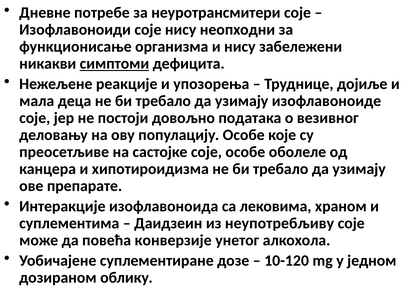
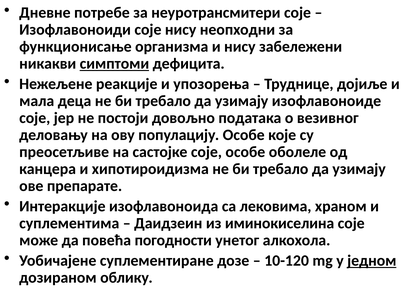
неупотребљиву: неупотребљиву -> иминокиселина
конверзије: конверзије -> погодности
једном underline: none -> present
